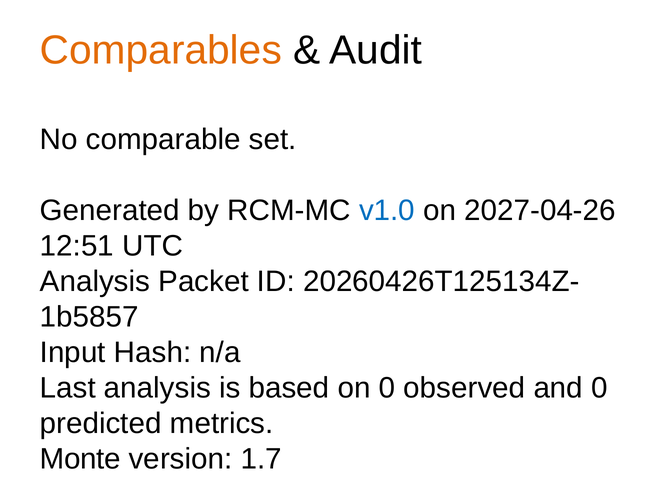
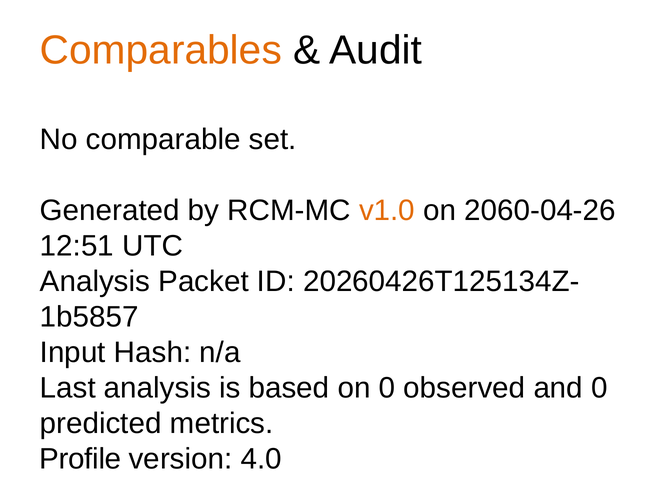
v1.0 colour: blue -> orange
2027-04-26: 2027-04-26 -> 2060-04-26
Monte: Monte -> Profile
1.7: 1.7 -> 4.0
